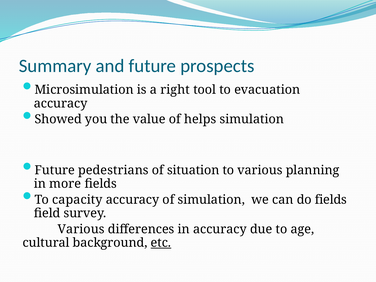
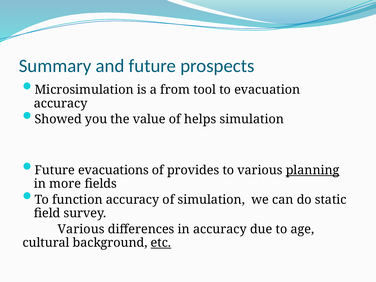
right: right -> from
pedestrians: pedestrians -> evacuations
situation: situation -> provides
planning underline: none -> present
capacity: capacity -> function
do fields: fields -> static
